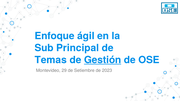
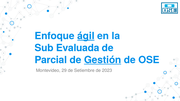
ágil underline: none -> present
Principal: Principal -> Evaluada
Temas: Temas -> Parcial
